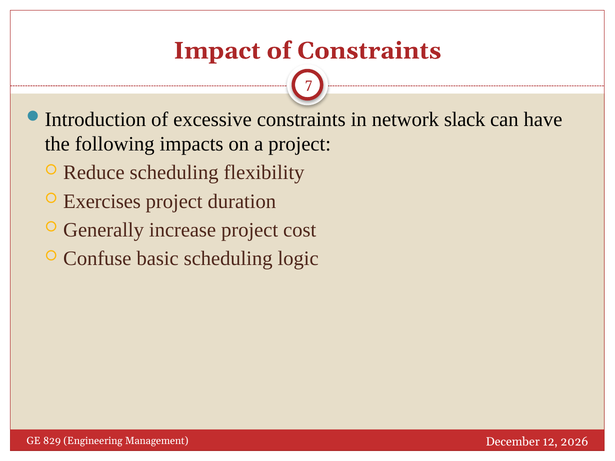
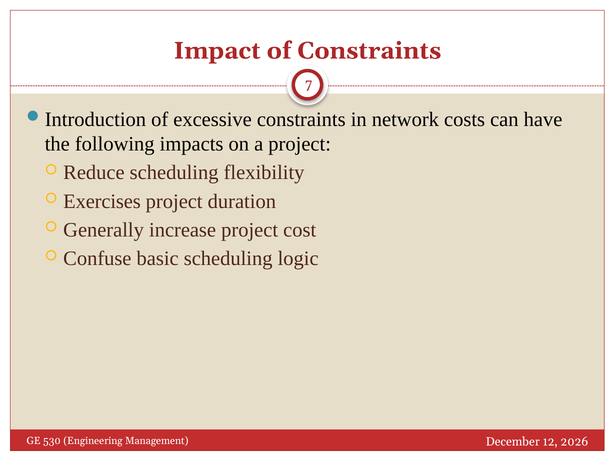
slack: slack -> costs
829: 829 -> 530
